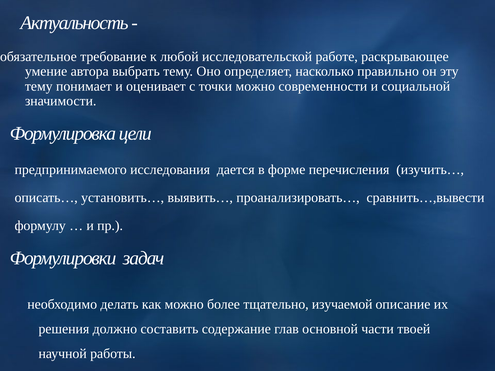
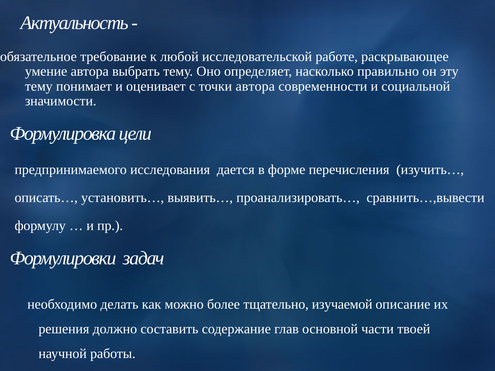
точки можно: можно -> автора
